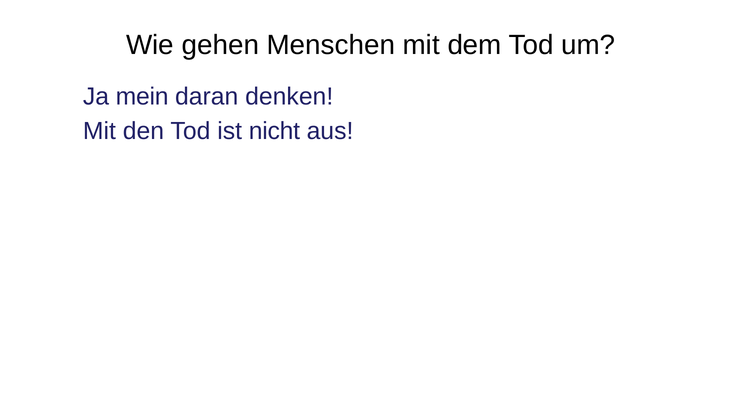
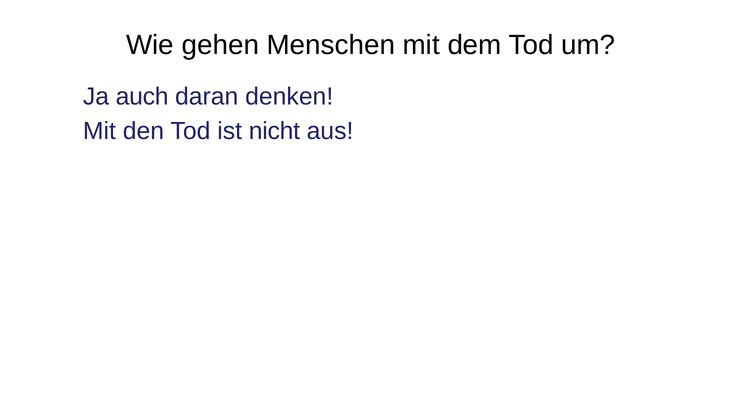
mein: mein -> auch
